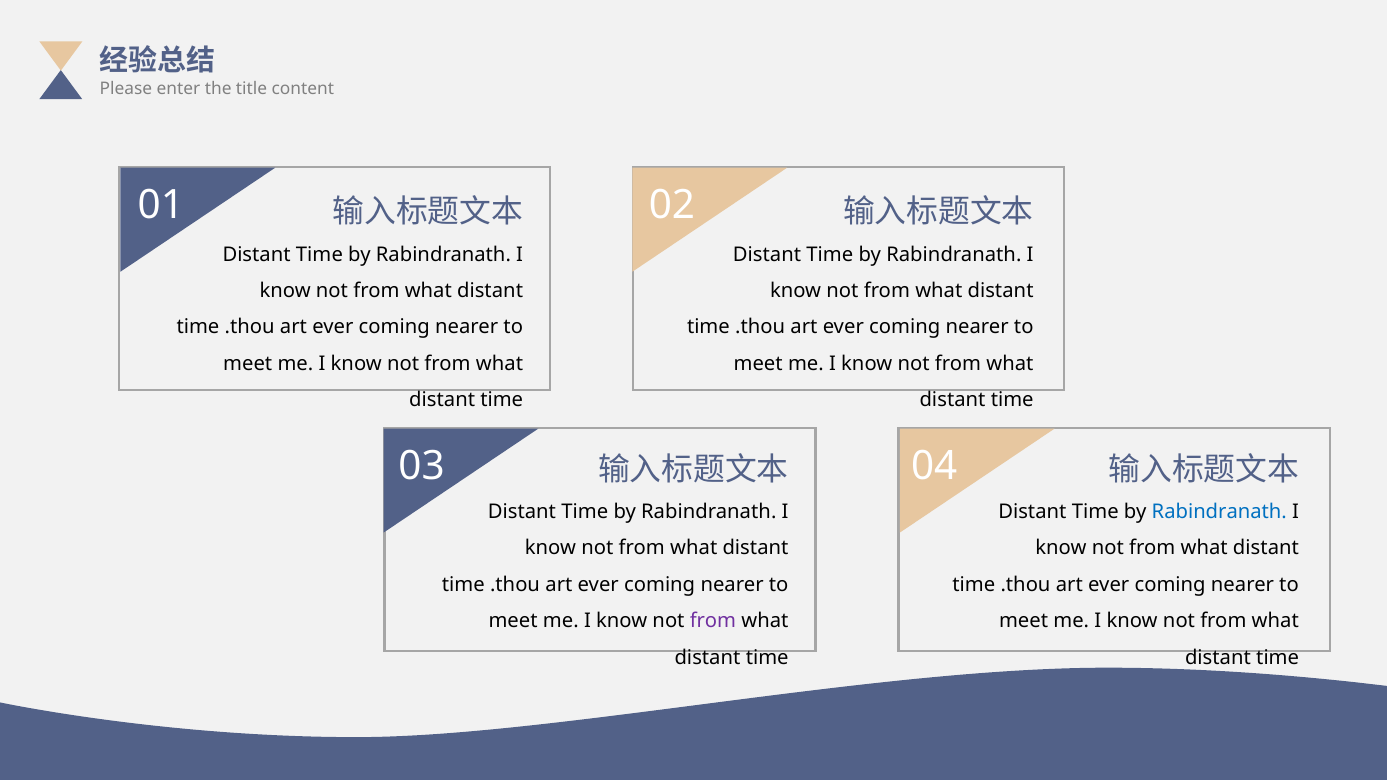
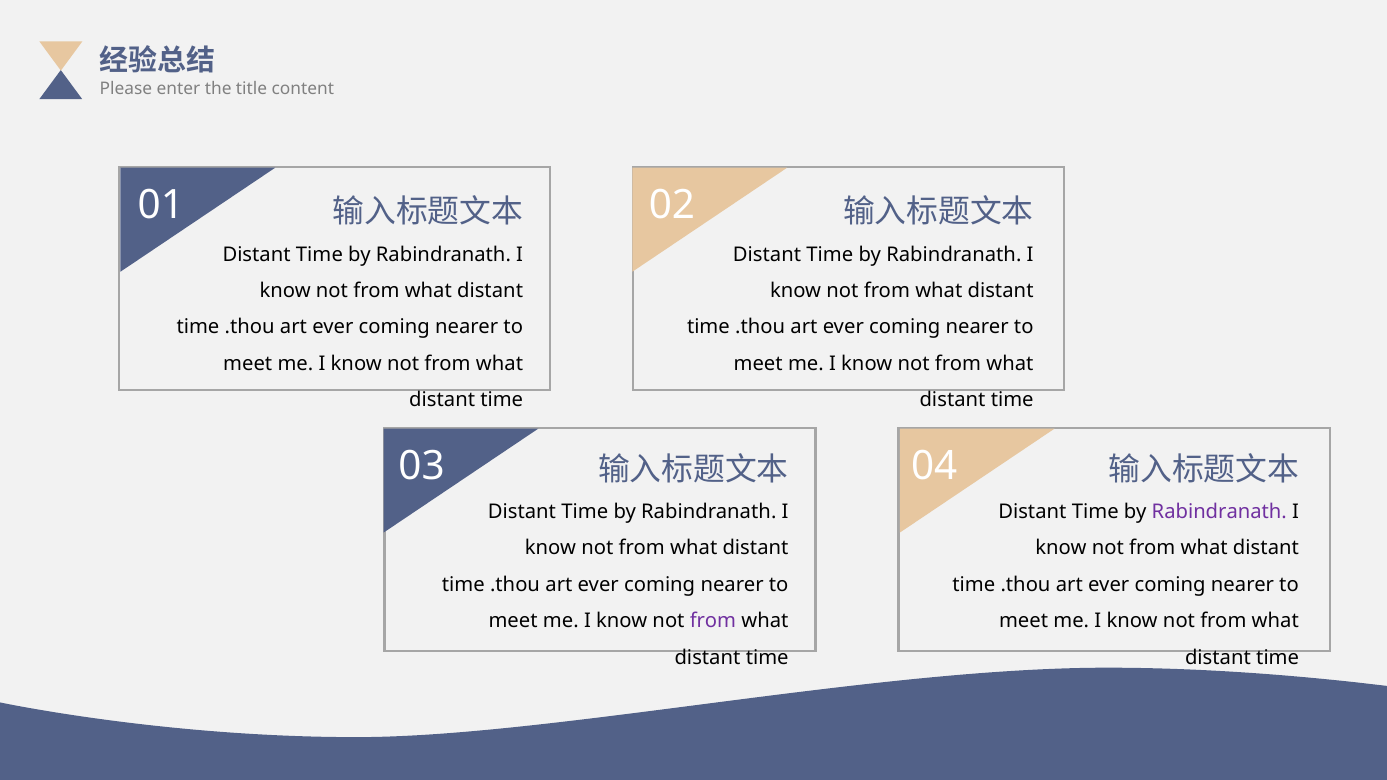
Rabindranath at (1219, 512) colour: blue -> purple
